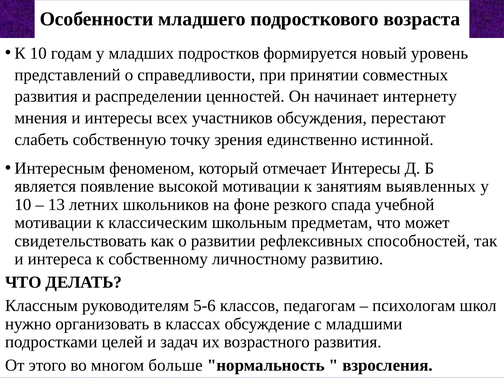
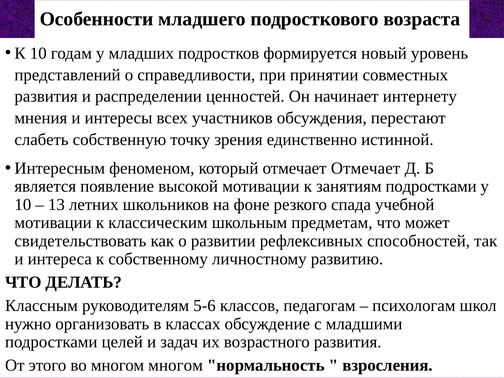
отмечает Интересы: Интересы -> Отмечает
занятиям выявленных: выявленных -> подростками
многом больше: больше -> многом
